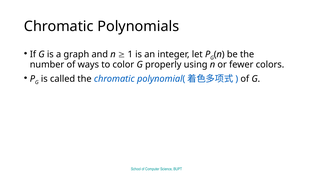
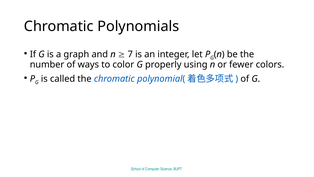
1: 1 -> 7
